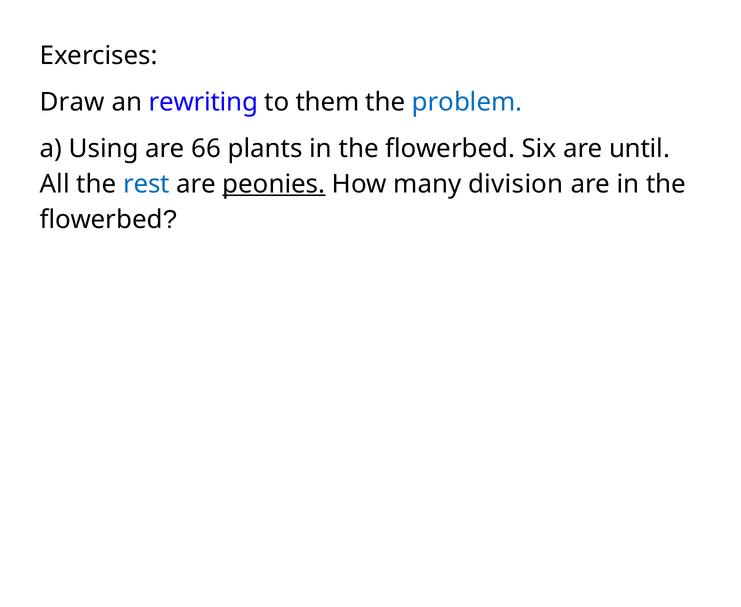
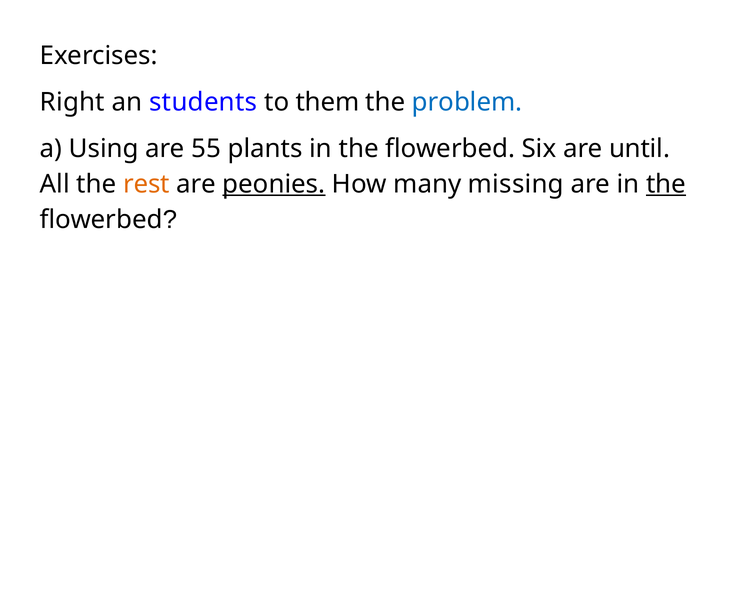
Draw: Draw -> Right
rewriting: rewriting -> students
66: 66 -> 55
rest colour: blue -> orange
division: division -> missing
the at (666, 184) underline: none -> present
